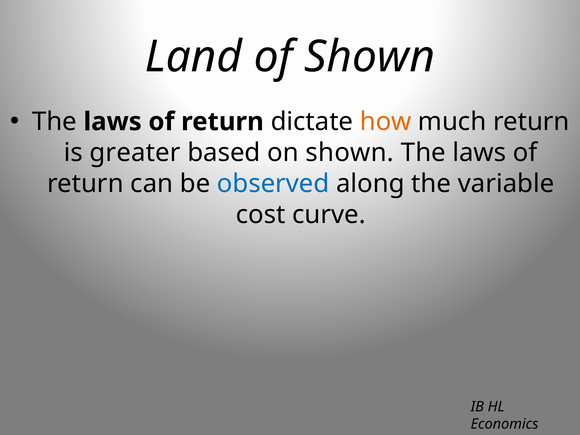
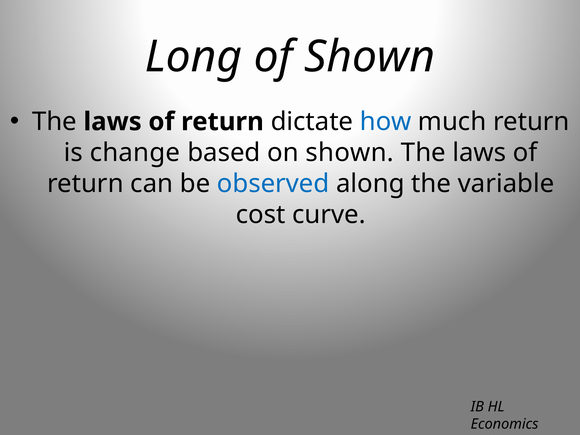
Land: Land -> Long
how colour: orange -> blue
greater: greater -> change
